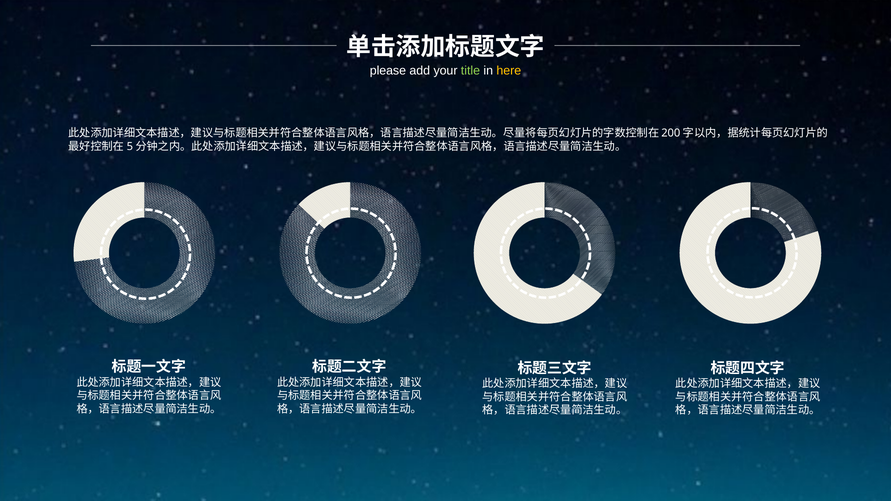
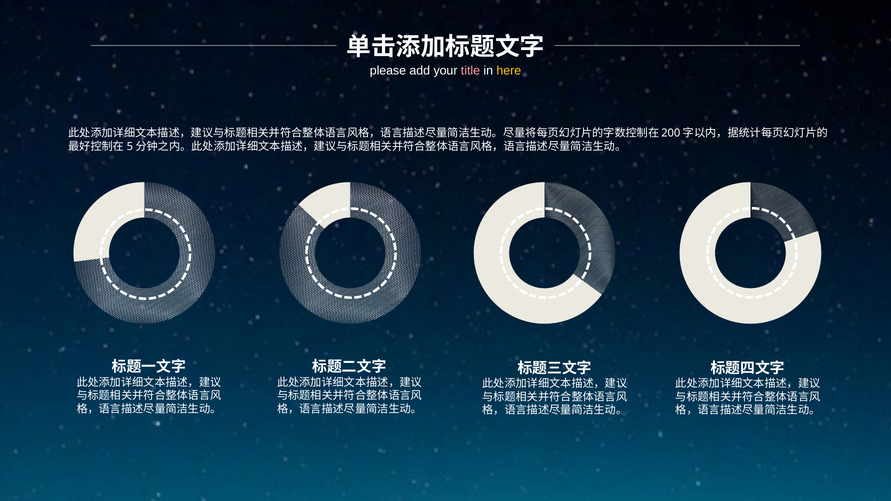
title colour: light green -> pink
